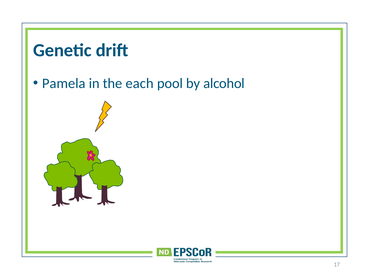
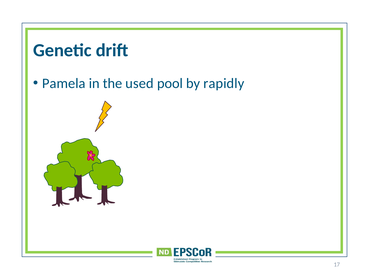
each: each -> used
alcohol: alcohol -> rapidly
